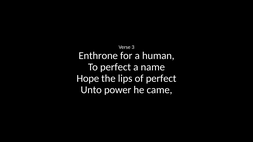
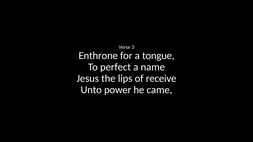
human: human -> tongue
Hope: Hope -> Jesus
of perfect: perfect -> receive
